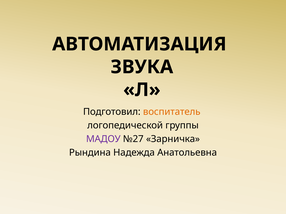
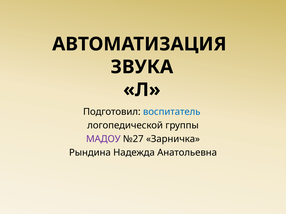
воспитатель colour: orange -> blue
